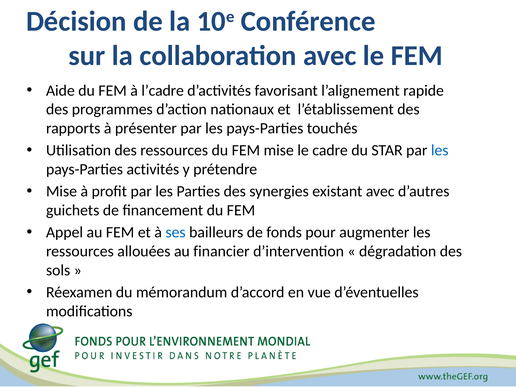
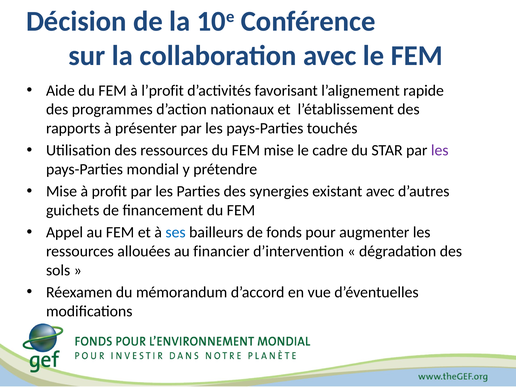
l’cadre: l’cadre -> l’profit
les at (440, 150) colour: blue -> purple
activités: activités -> mondial
